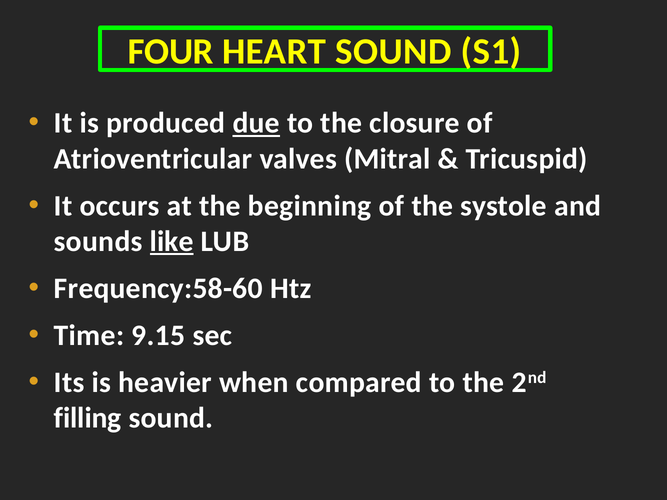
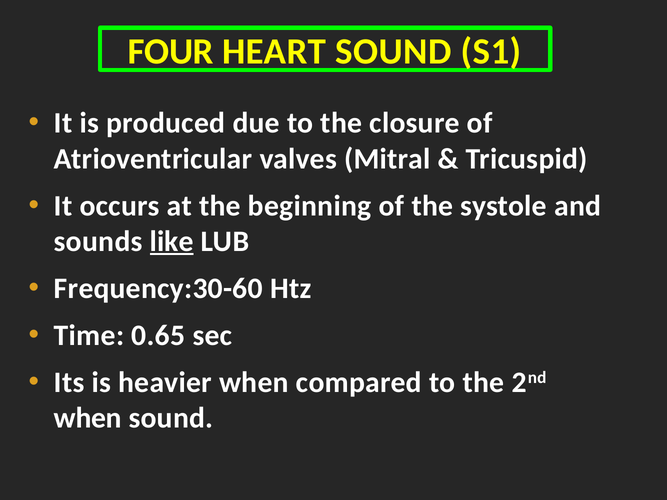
due underline: present -> none
Frequency:58-60: Frequency:58-60 -> Frequency:30-60
9.15: 9.15 -> 0.65
filling at (88, 418): filling -> when
